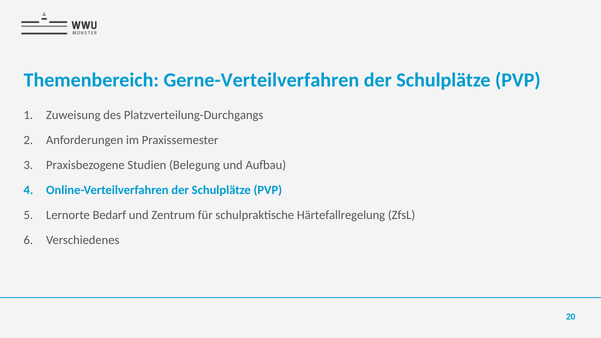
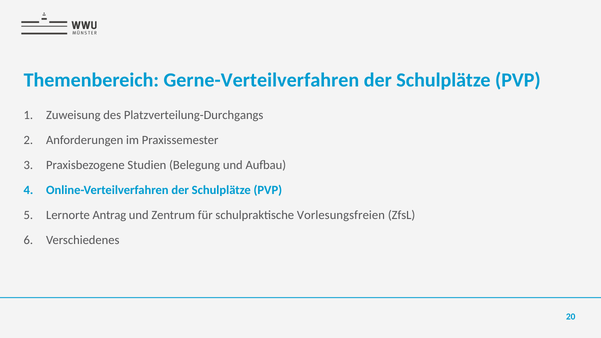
Bedarf: Bedarf -> Antrag
Härtefallregelung: Härtefallregelung -> Vorlesungsfreien
